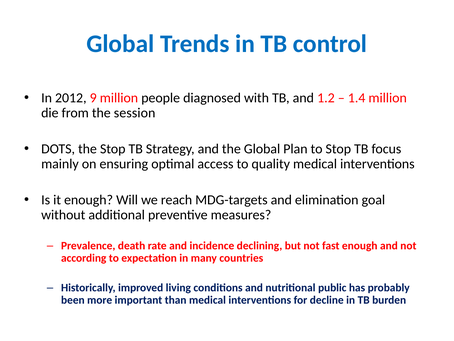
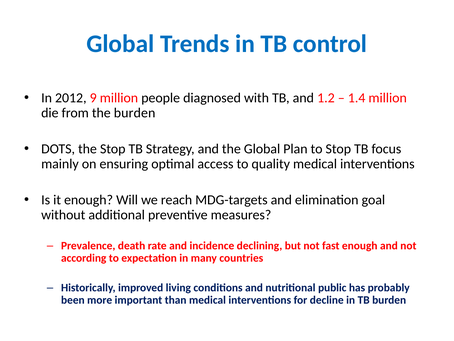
the session: session -> burden
